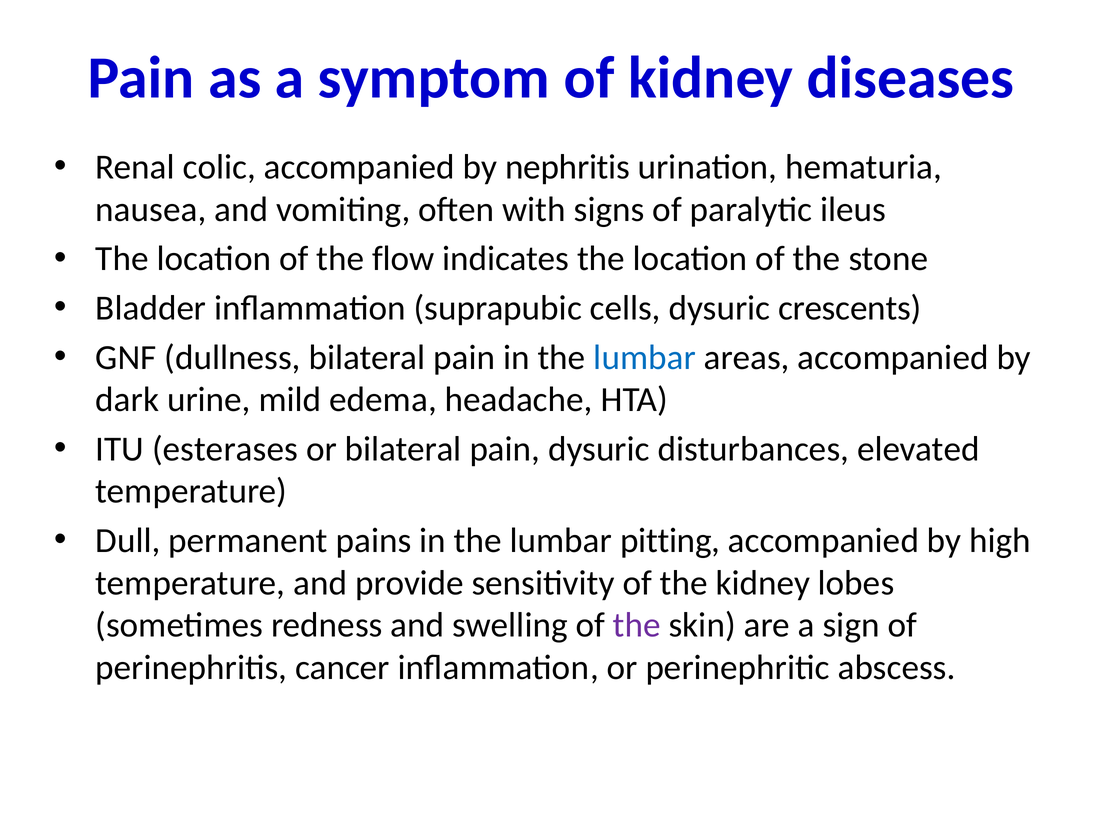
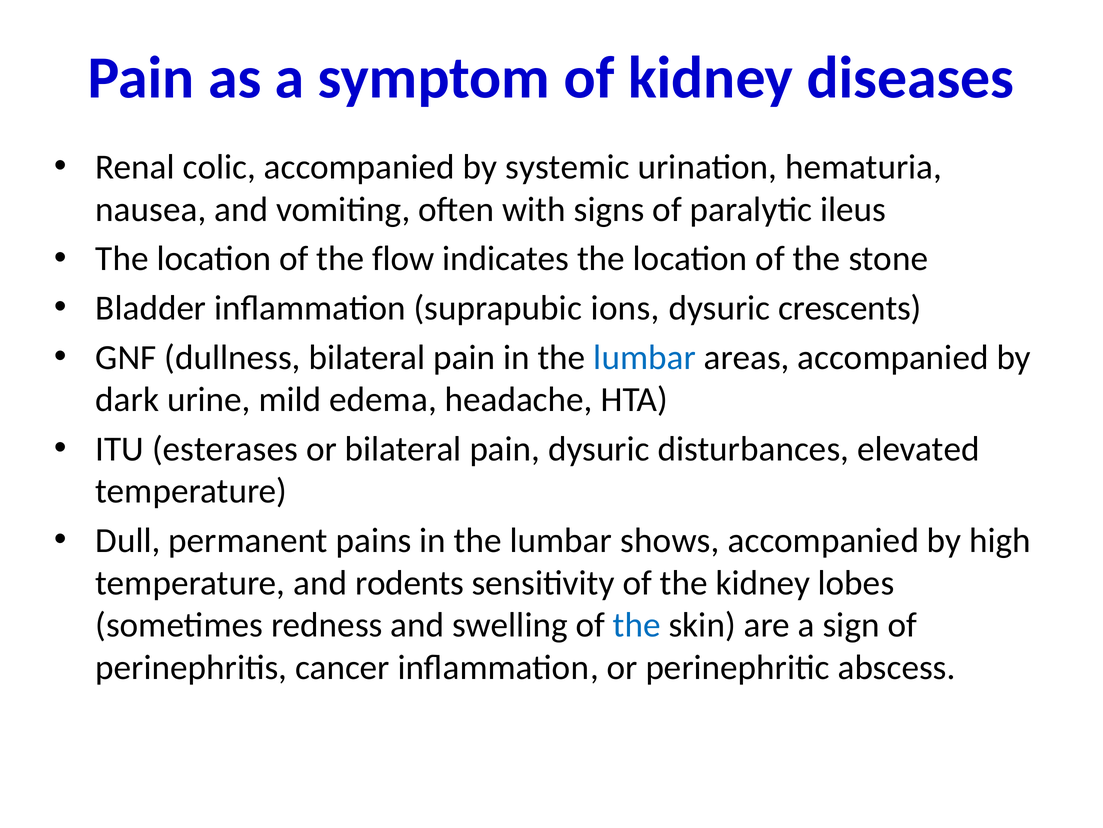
nephritis: nephritis -> systemic
cells: cells -> ions
pitting: pitting -> shows
provide: provide -> rodents
the at (637, 625) colour: purple -> blue
